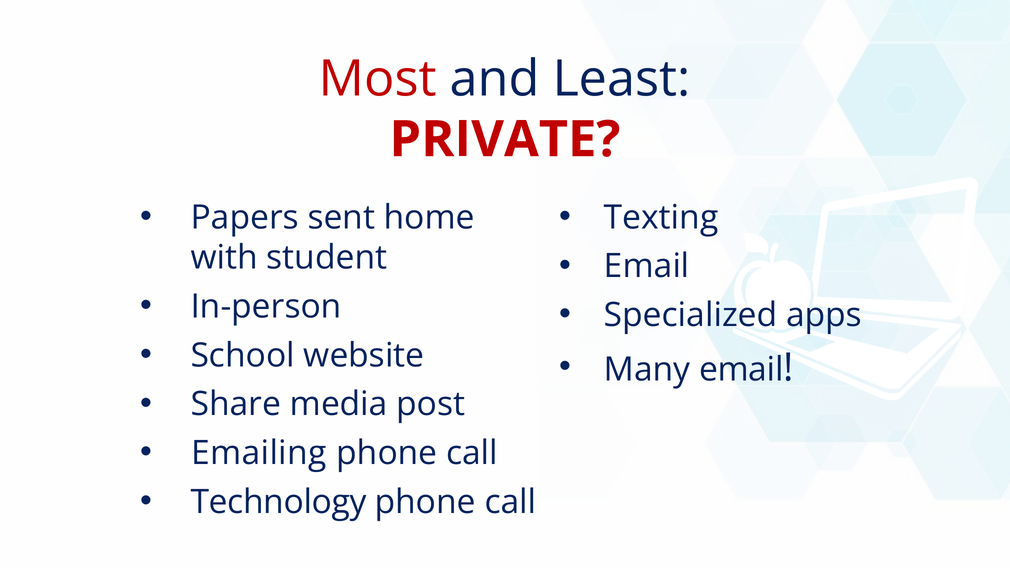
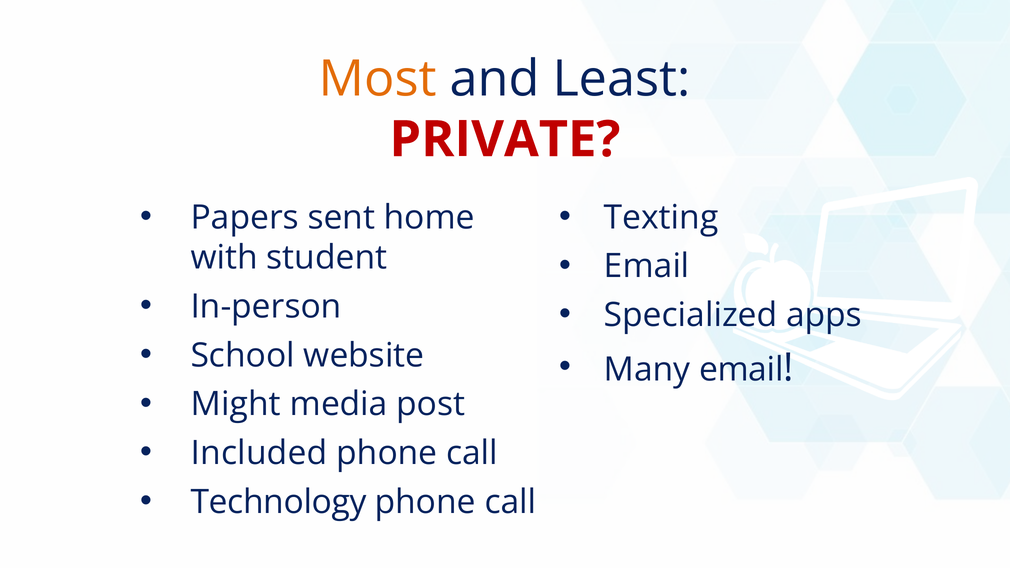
Most colour: red -> orange
Share: Share -> Might
Emailing: Emailing -> Included
